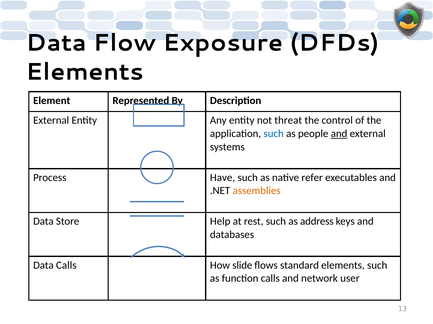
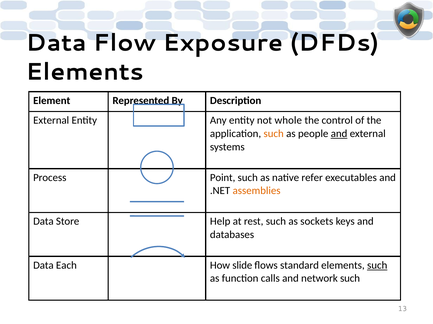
threat: threat -> whole
such at (274, 134) colour: blue -> orange
Have: Have -> Point
address: address -> sockets
Data Calls: Calls -> Each
such at (377, 266) underline: none -> present
network user: user -> such
